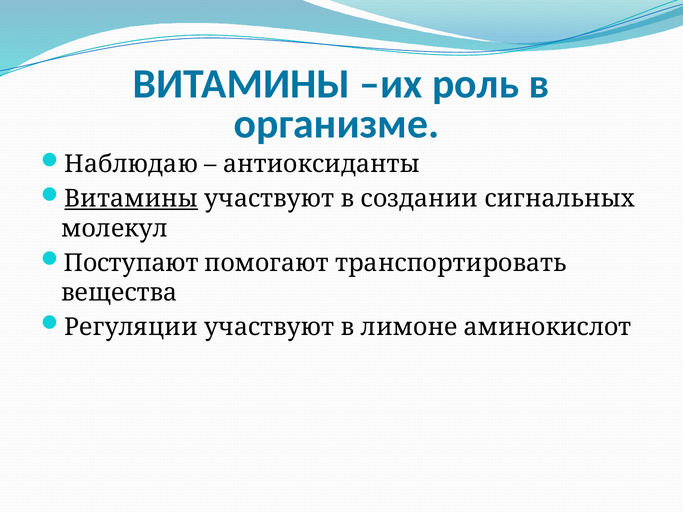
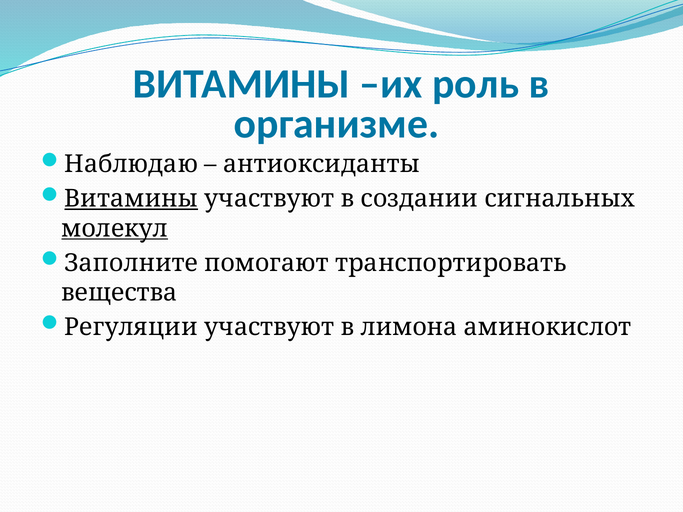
молекул underline: none -> present
Поступают: Поступают -> Заполните
лимоне: лимоне -> лимона
